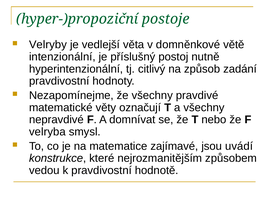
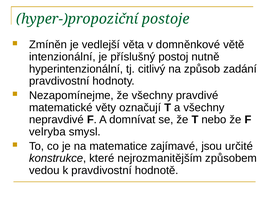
Velryby: Velryby -> Zmíněn
uvádí: uvádí -> určité
